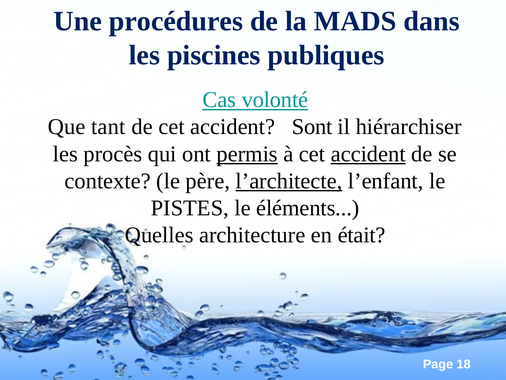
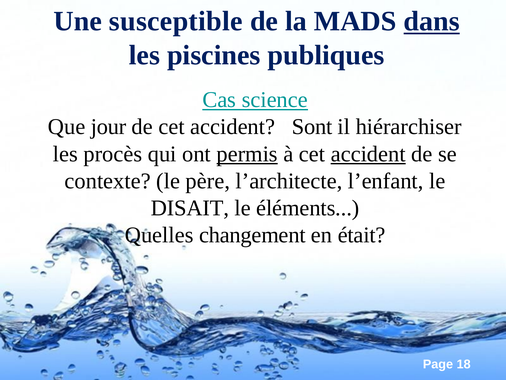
procédures: procédures -> susceptible
dans underline: none -> present
volonté: volonté -> science
tant: tant -> jour
l’architecte underline: present -> none
PISTES: PISTES -> DISAIT
architecture: architecture -> changement
